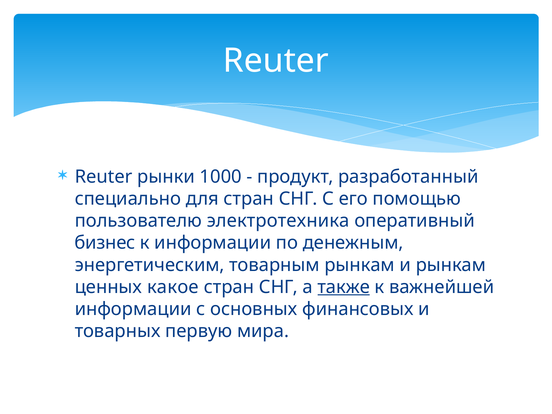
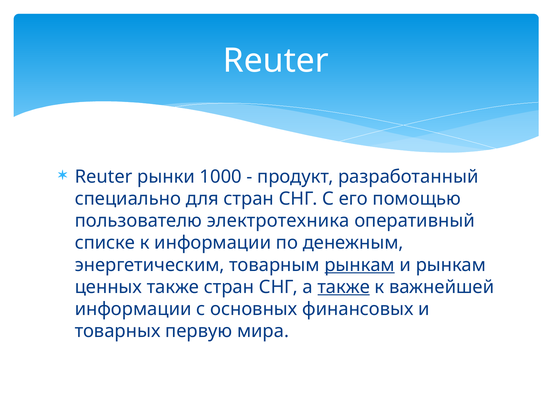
бизнес: бизнес -> списке
рынкам at (360, 265) underline: none -> present
ценных какое: какое -> также
